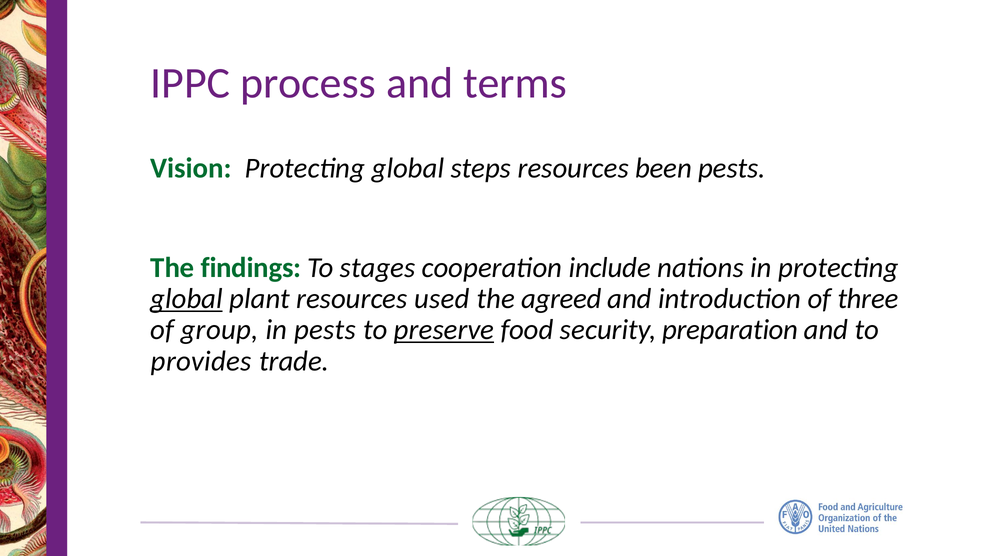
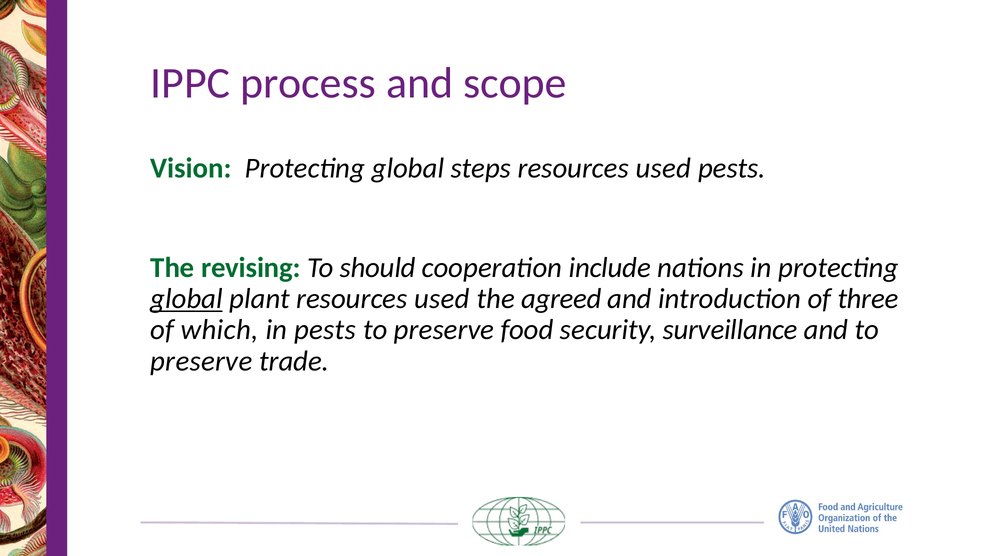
terms: terms -> scope
been at (664, 168): been -> used
findings: findings -> revising
stages: stages -> should
group: group -> which
preserve at (444, 330) underline: present -> none
preparation: preparation -> surveillance
provides at (201, 361): provides -> preserve
